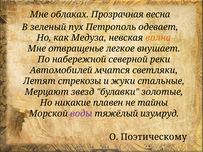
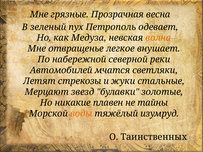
облаках: облаках -> грязные
воды colour: purple -> orange
Поэтическому: Поэтическому -> Таинственных
